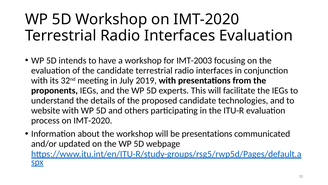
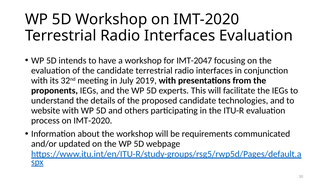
IMT-2003: IMT-2003 -> IMT-2047
be presentations: presentations -> requirements
